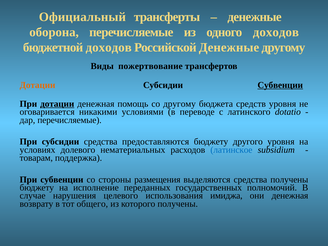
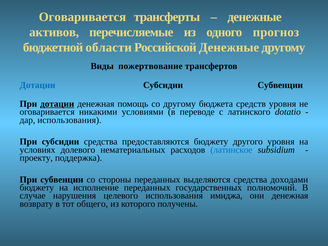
Официальный at (82, 17): Официальный -> Оговаривается
оборона: оборона -> активов
одного доходов: доходов -> прогноз
бюджетной доходов: доходов -> области
Дотации at (38, 85) colour: orange -> blue
Субвенции at (280, 85) underline: present -> none
дар перечисляемые: перечисляемые -> использования
товарам: товарам -> проекту
стороны размещения: размещения -> переданных
средства получены: получены -> доходами
